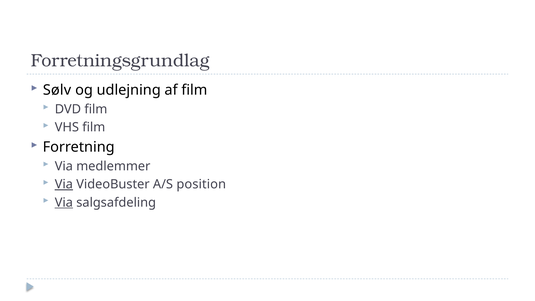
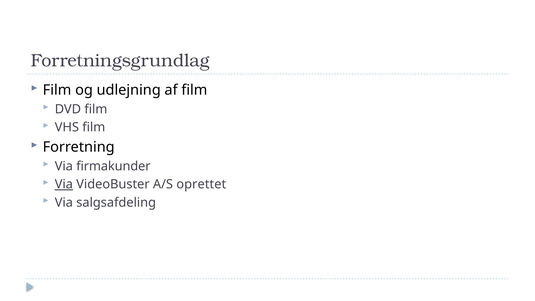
Sølv at (57, 90): Sølv -> Film
medlemmer: medlemmer -> firmakunder
position: position -> oprettet
Via at (64, 202) underline: present -> none
